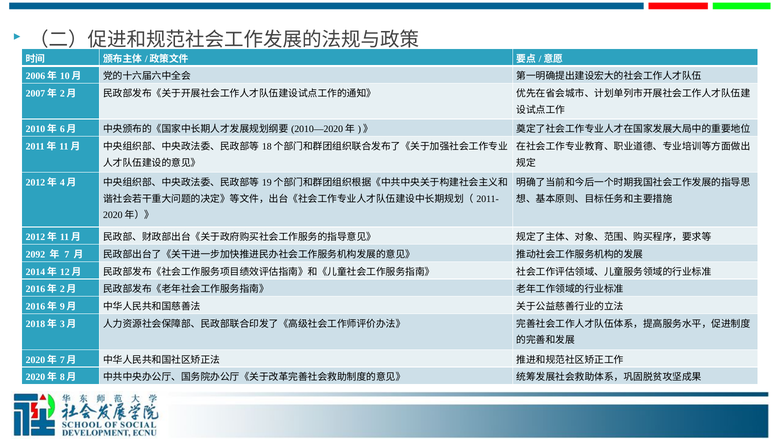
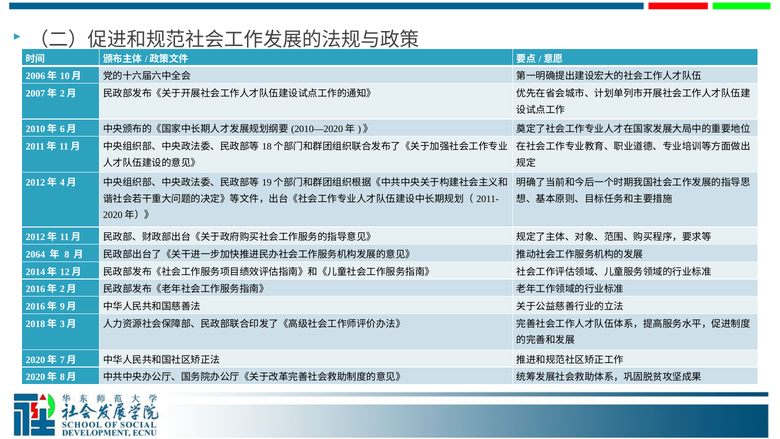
2092: 2092 -> 2064
7: 7 -> 8
